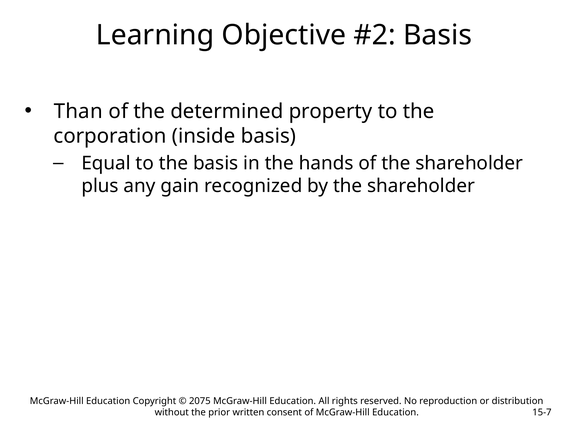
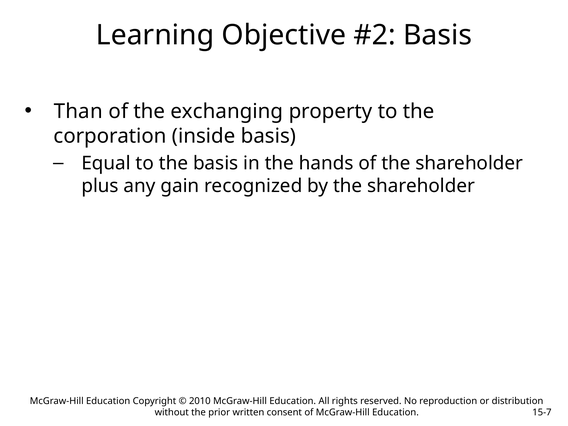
determined: determined -> exchanging
2075: 2075 -> 2010
